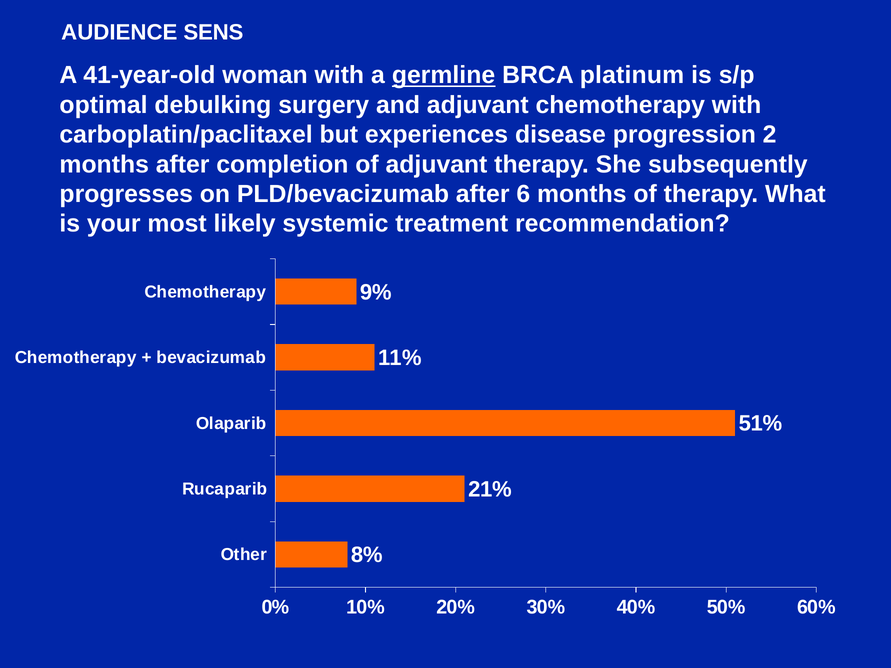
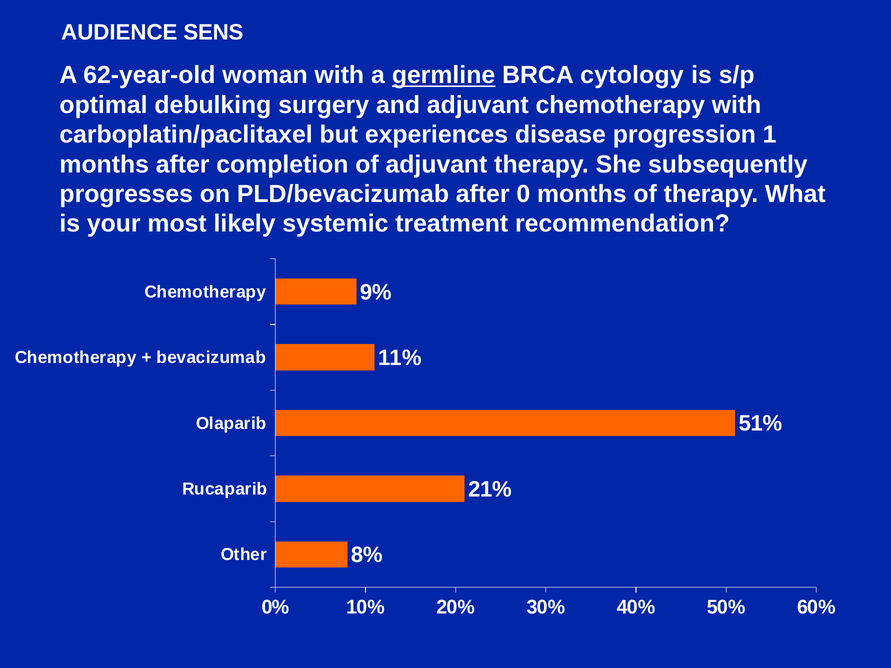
41-year-old: 41-year-old -> 62-year-old
platinum: platinum -> cytology
2: 2 -> 1
6: 6 -> 0
